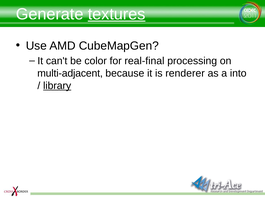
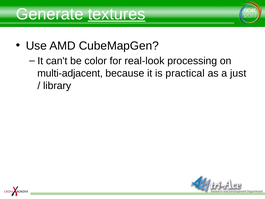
real-final: real-final -> real-look
renderer: renderer -> practical
into: into -> just
library underline: present -> none
